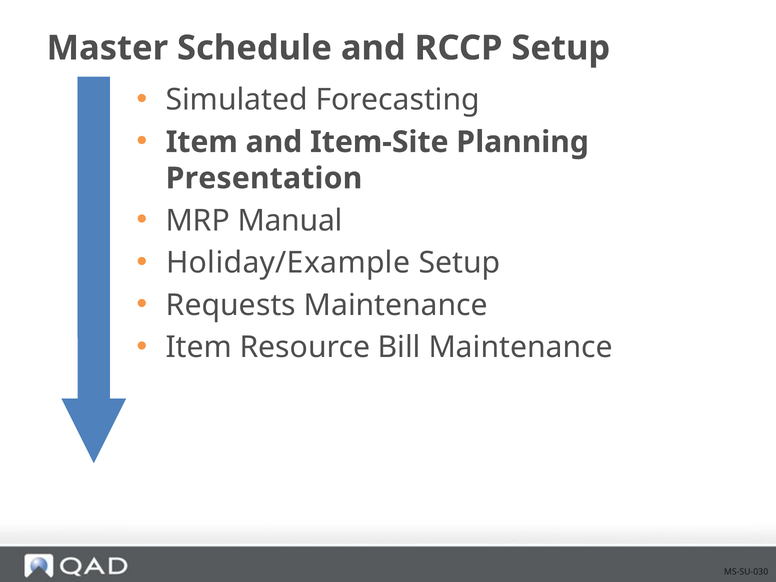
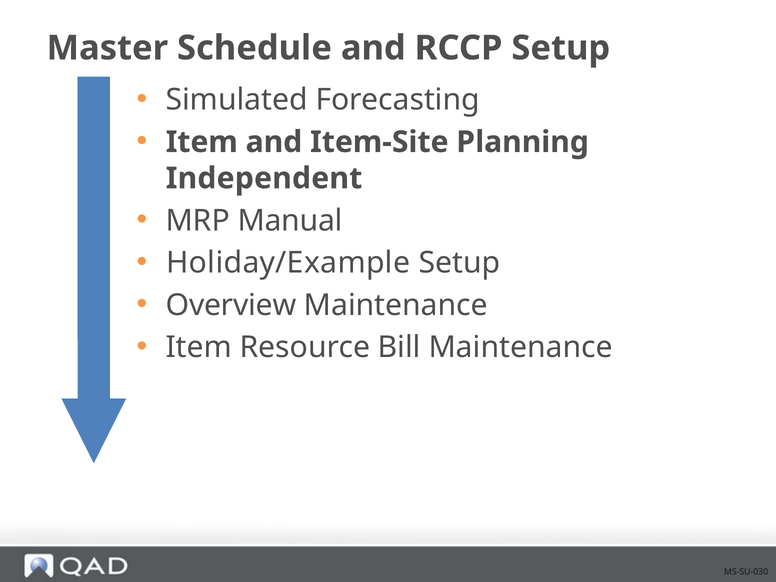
Presentation: Presentation -> Independent
Requests: Requests -> Overview
